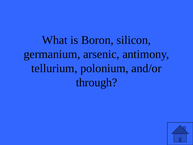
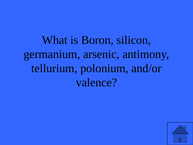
through: through -> valence
